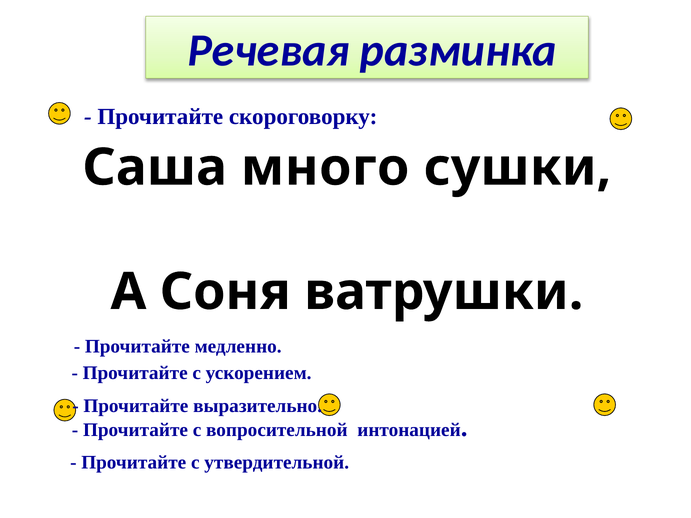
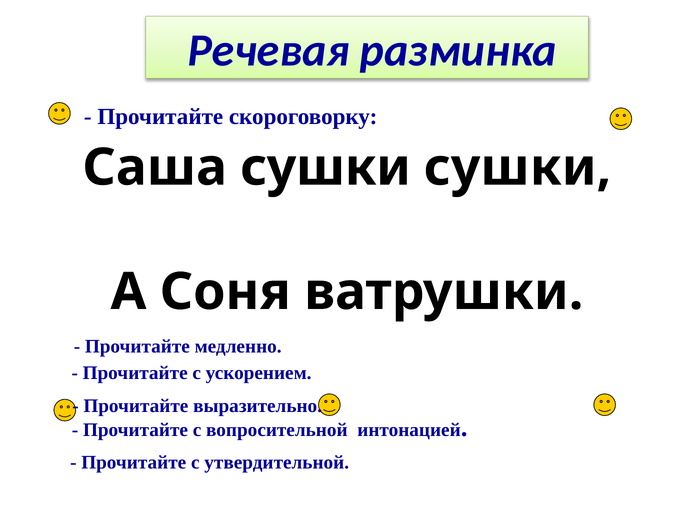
Саша много: много -> сушки
